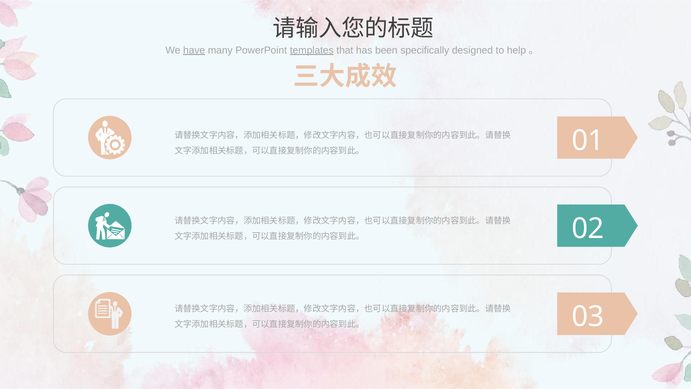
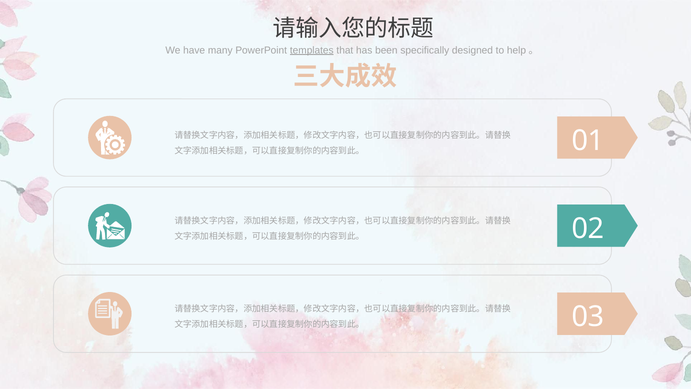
have underline: present -> none
